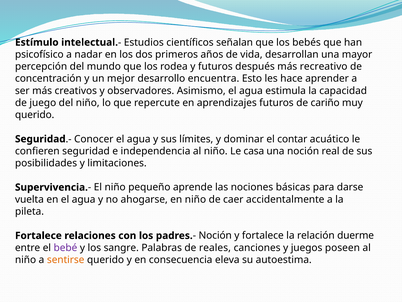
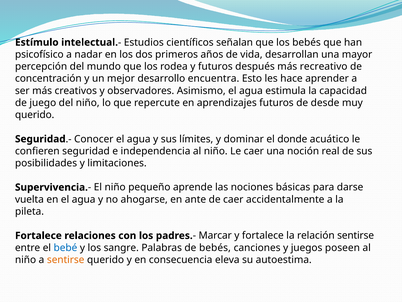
cariño: cariño -> desde
contar: contar -> donde
Le casa: casa -> caer
en niño: niño -> ante
Noción at (215, 235): Noción -> Marcar
relación duerme: duerme -> sentirse
bebé colour: purple -> blue
de reales: reales -> bebés
